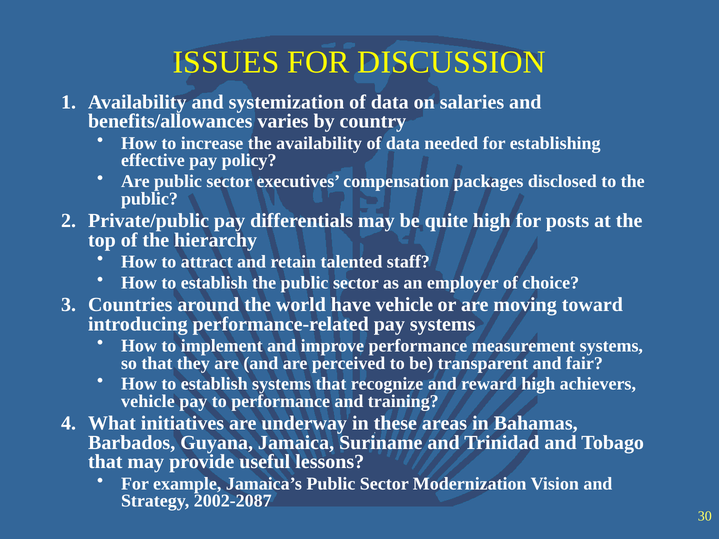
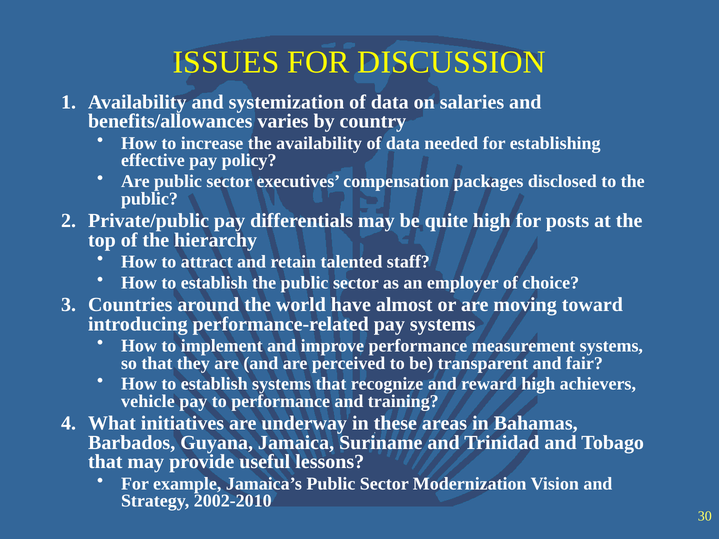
have vehicle: vehicle -> almost
2002-2087: 2002-2087 -> 2002-2010
